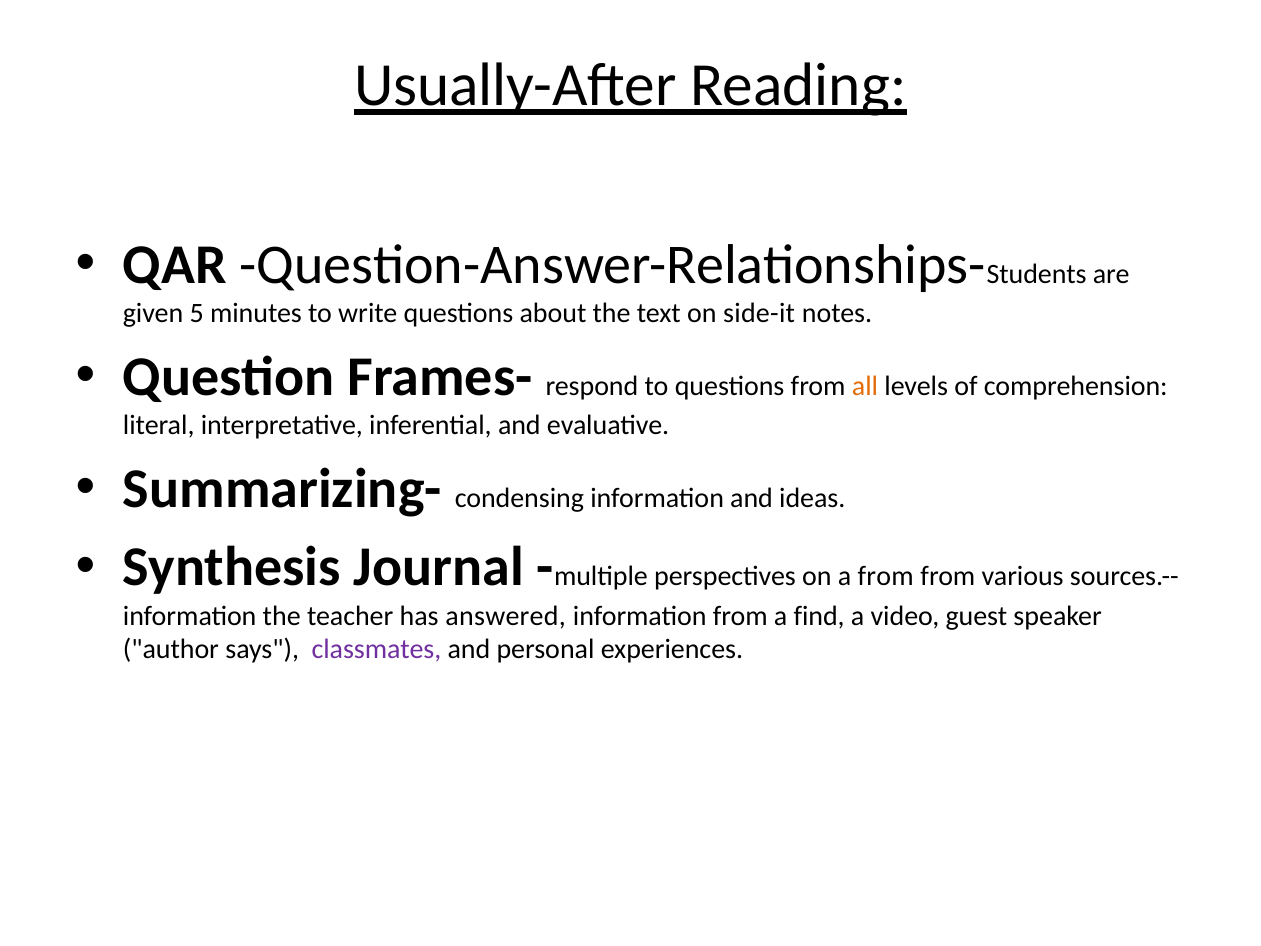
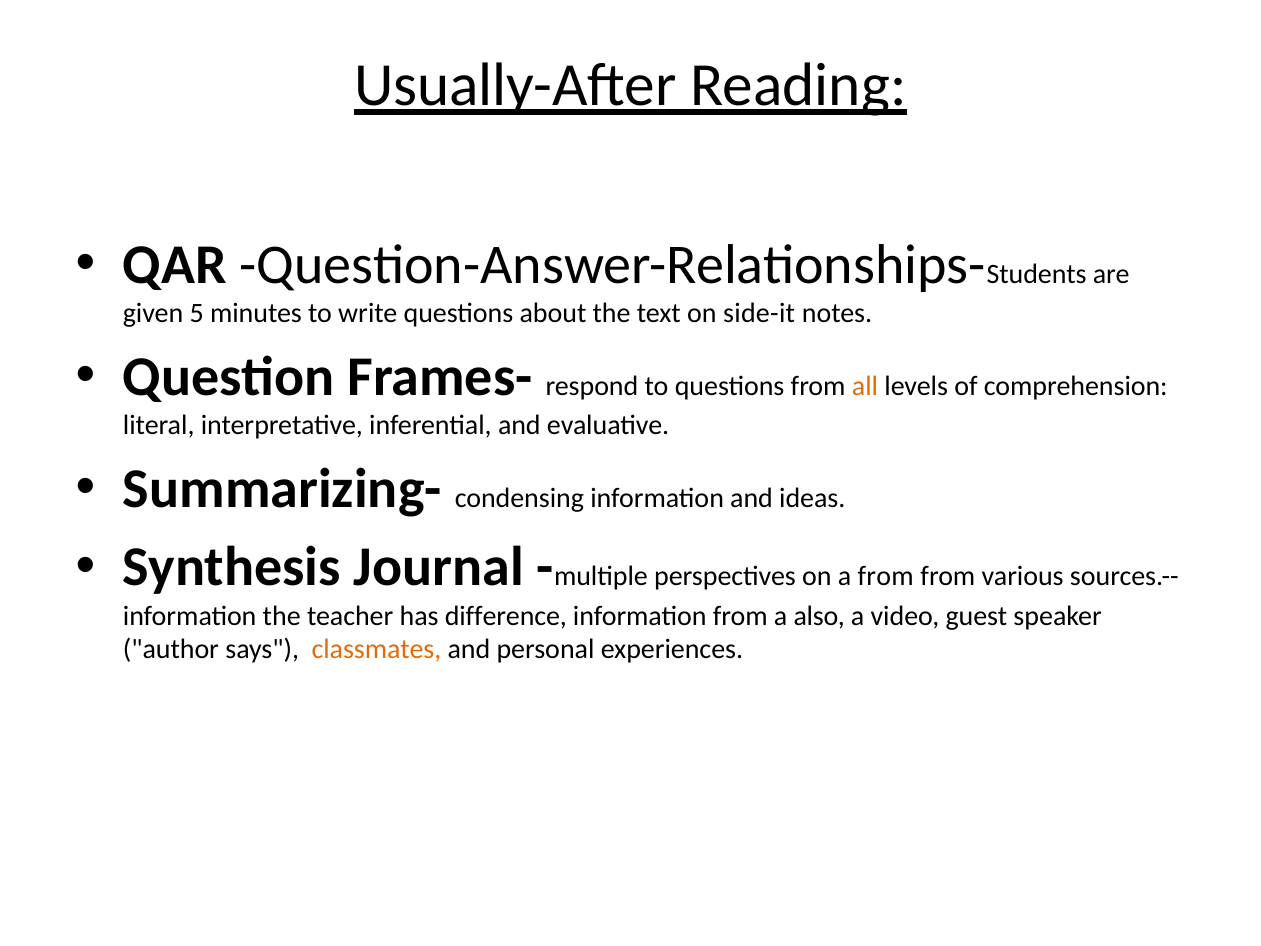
answered: answered -> difference
find: find -> also
classmates colour: purple -> orange
